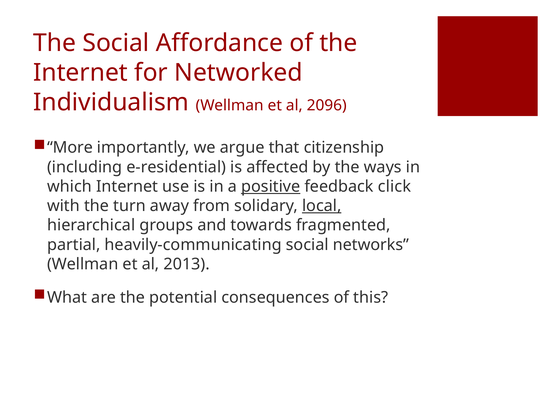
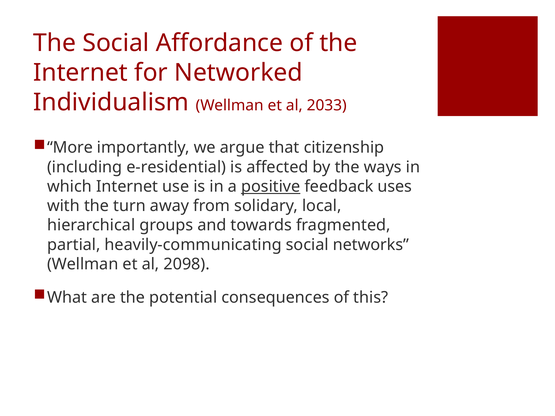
2096: 2096 -> 2033
click: click -> uses
local underline: present -> none
2013: 2013 -> 2098
